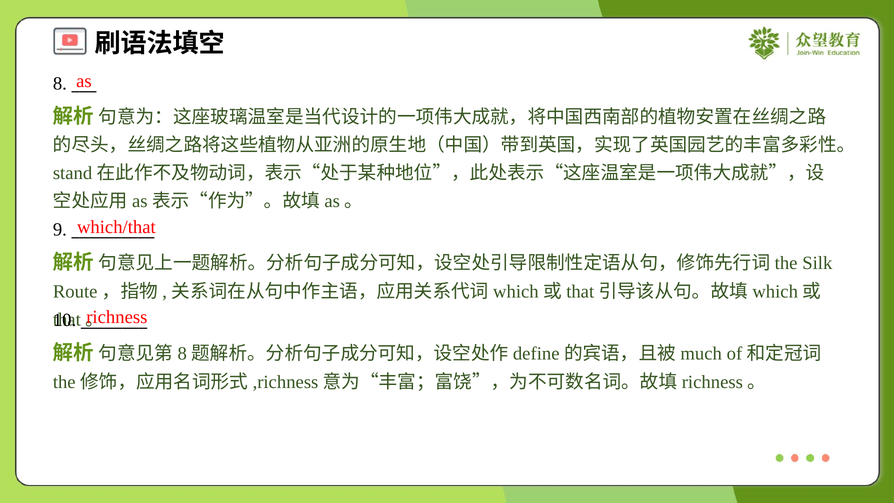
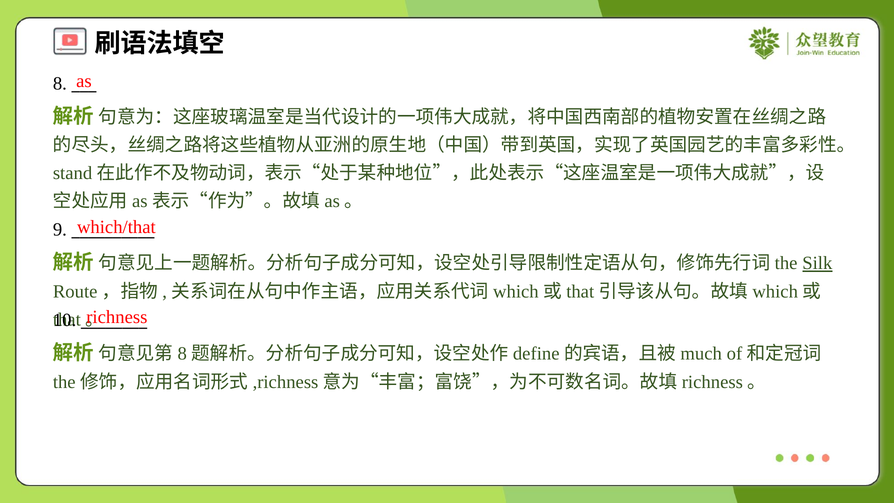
Silk underline: none -> present
